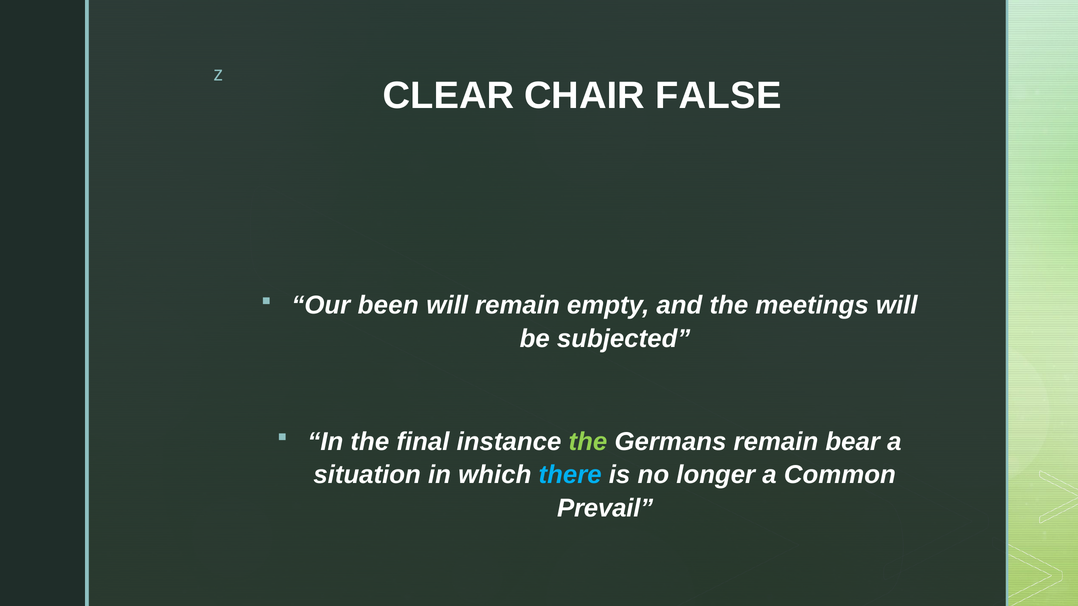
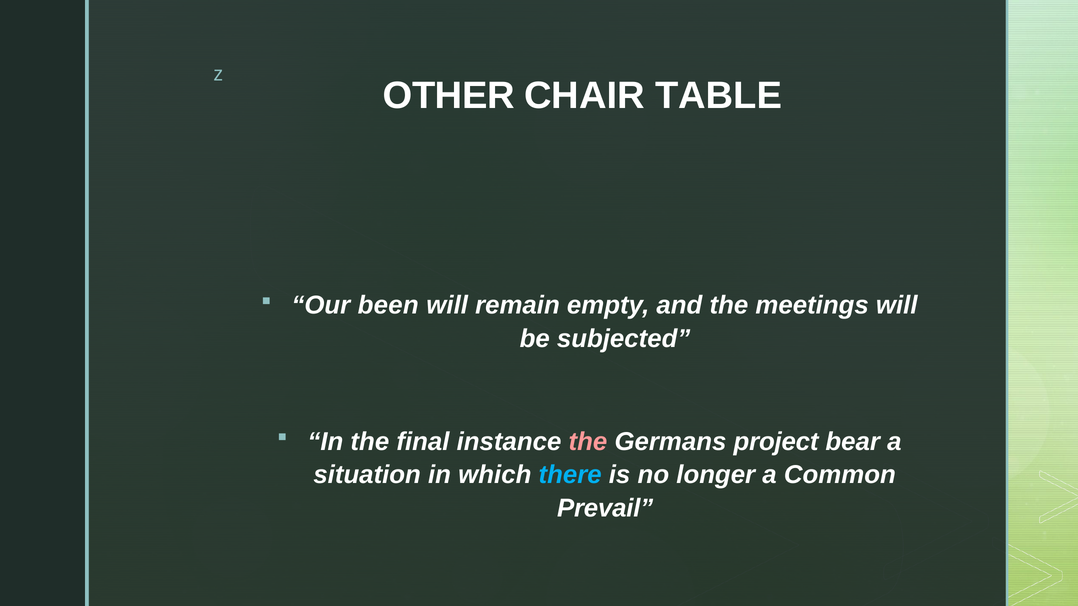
CLEAR: CLEAR -> OTHER
FALSE: FALSE -> TABLE
the at (588, 442) colour: light green -> pink
Germans remain: remain -> project
